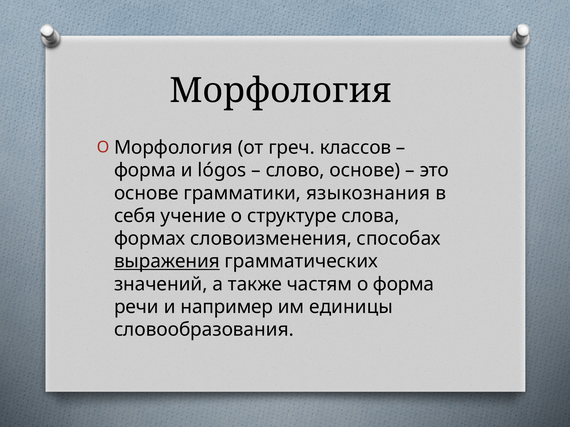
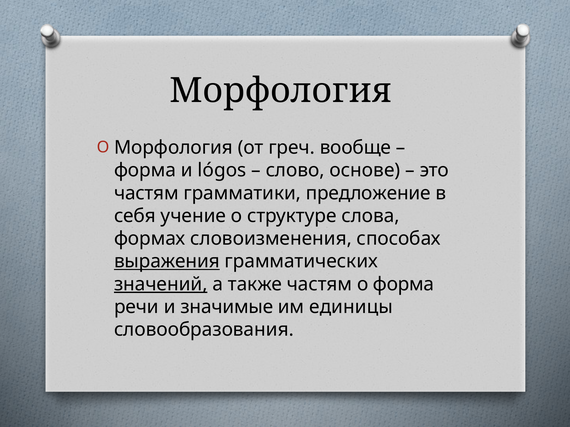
классов: классов -> вообще
основе at (146, 193): основе -> частям
языкознания: языкознания -> предложение
значений underline: none -> present
например: например -> значимые
